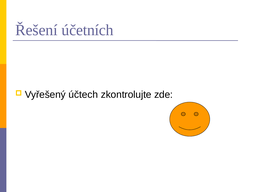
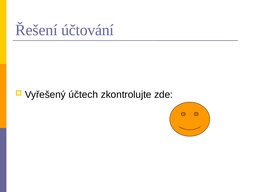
účetních: účetních -> účtování
